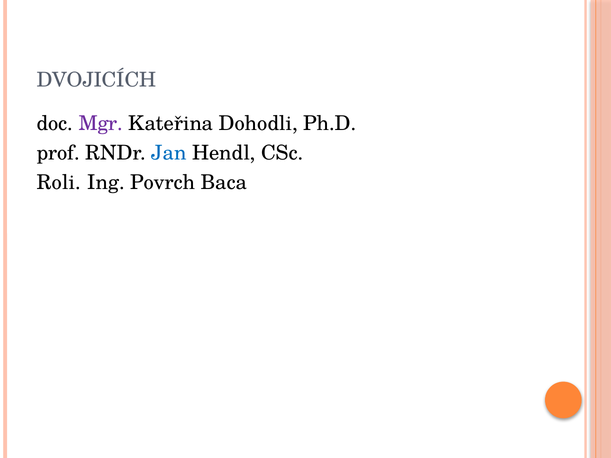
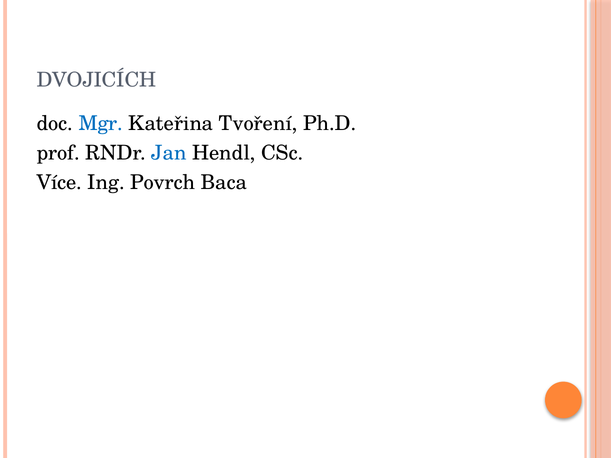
Mgr colour: purple -> blue
Dohodli: Dohodli -> Tvoření
Roli: Roli -> Více
